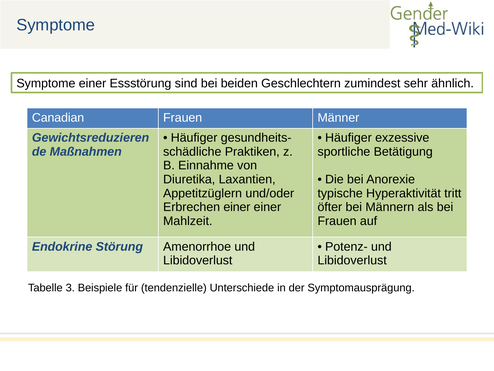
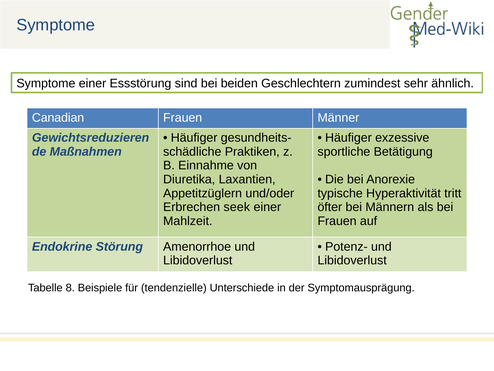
Erbrechen einer: einer -> seek
3: 3 -> 8
